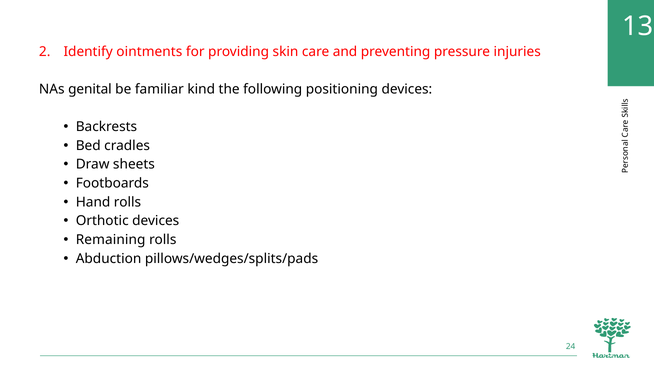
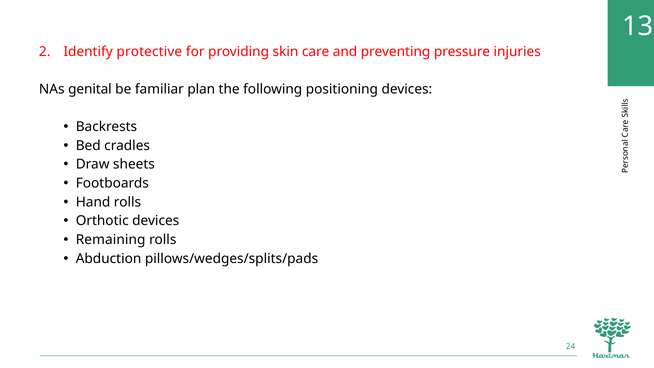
ointments: ointments -> protective
kind: kind -> plan
